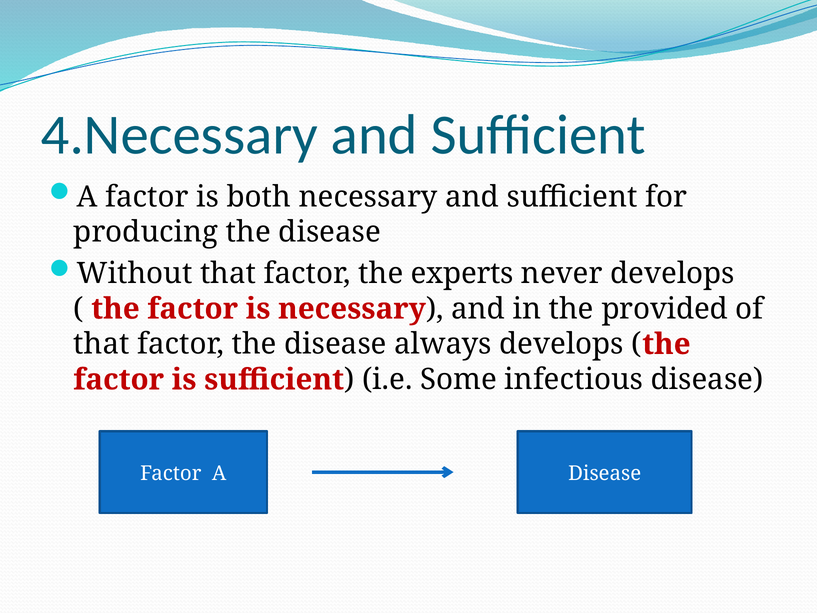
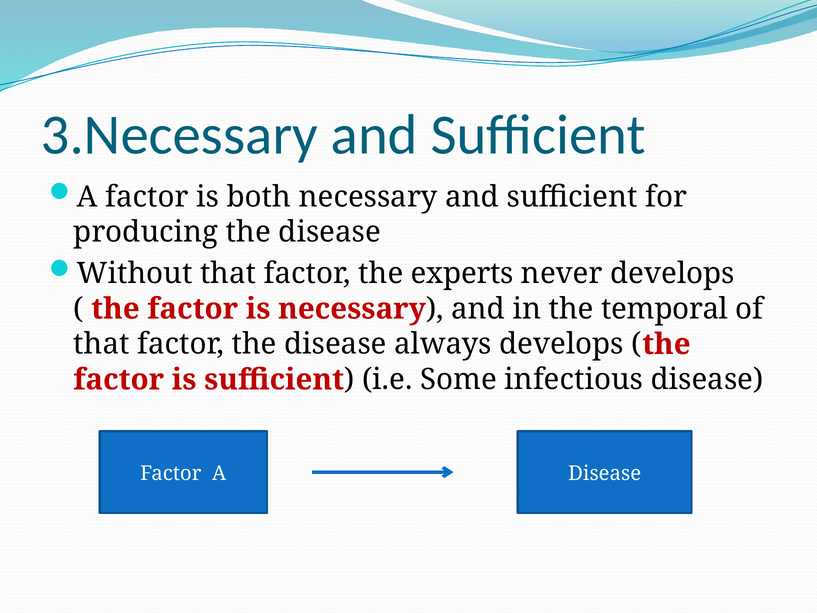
4.Necessary: 4.Necessary -> 3.Necessary
provided: provided -> temporal
